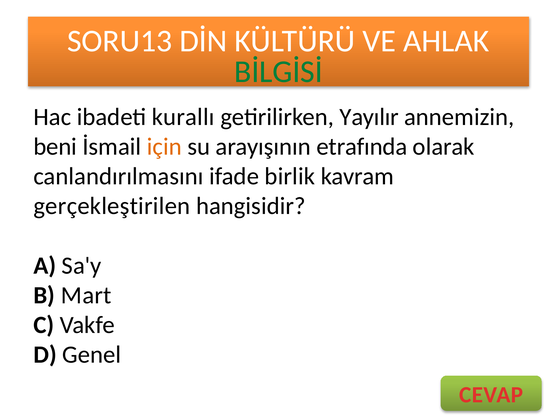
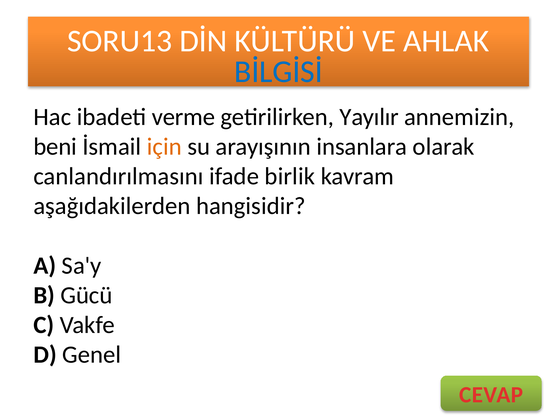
BİLGİSİ colour: green -> blue
kurallı: kurallı -> verme
etrafında: etrafında -> insanlara
gerçekleştirilen: gerçekleştirilen -> aşağıdakilerden
Mart: Mart -> Gücü
